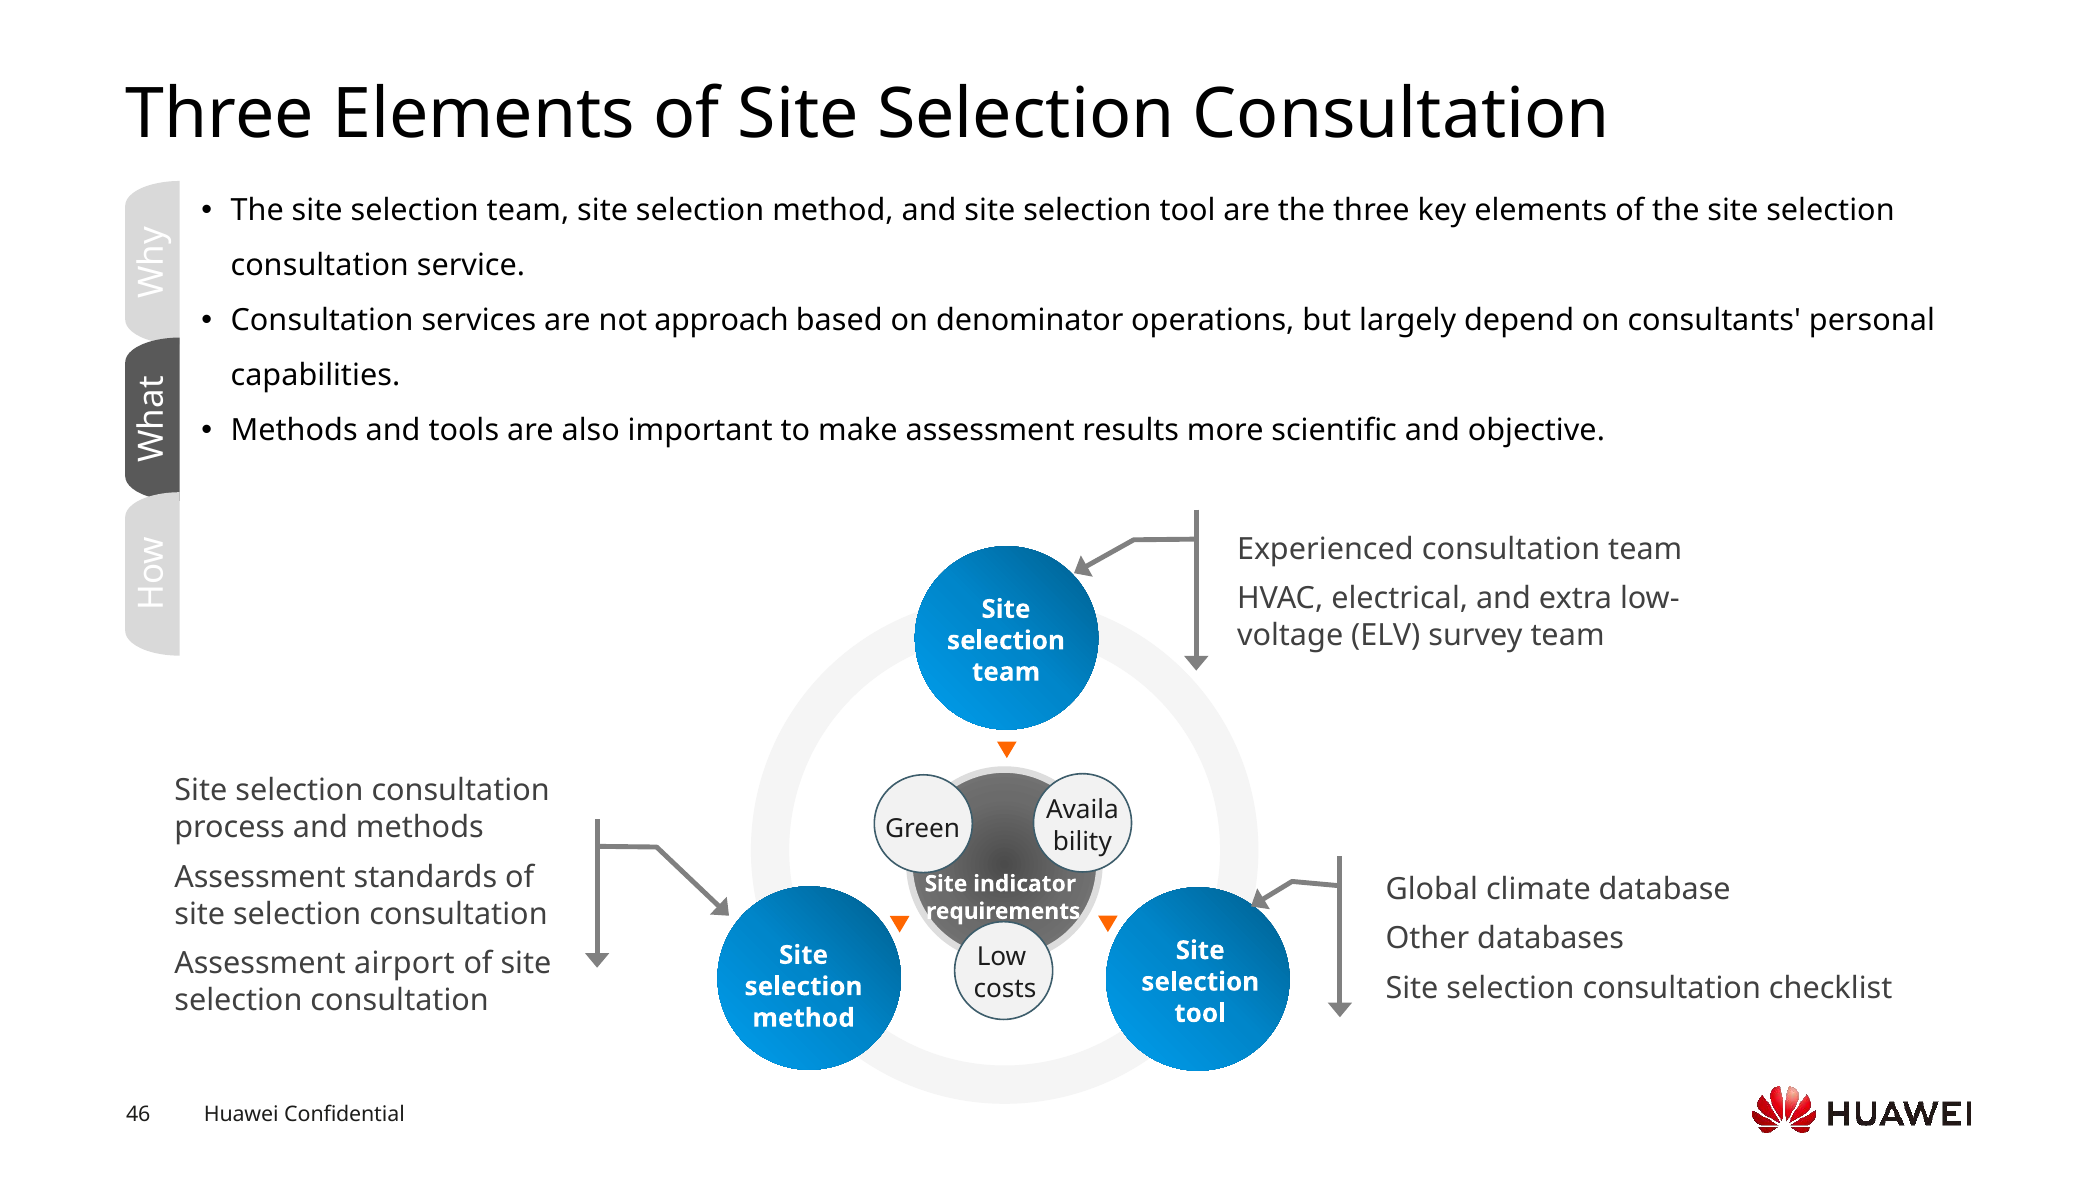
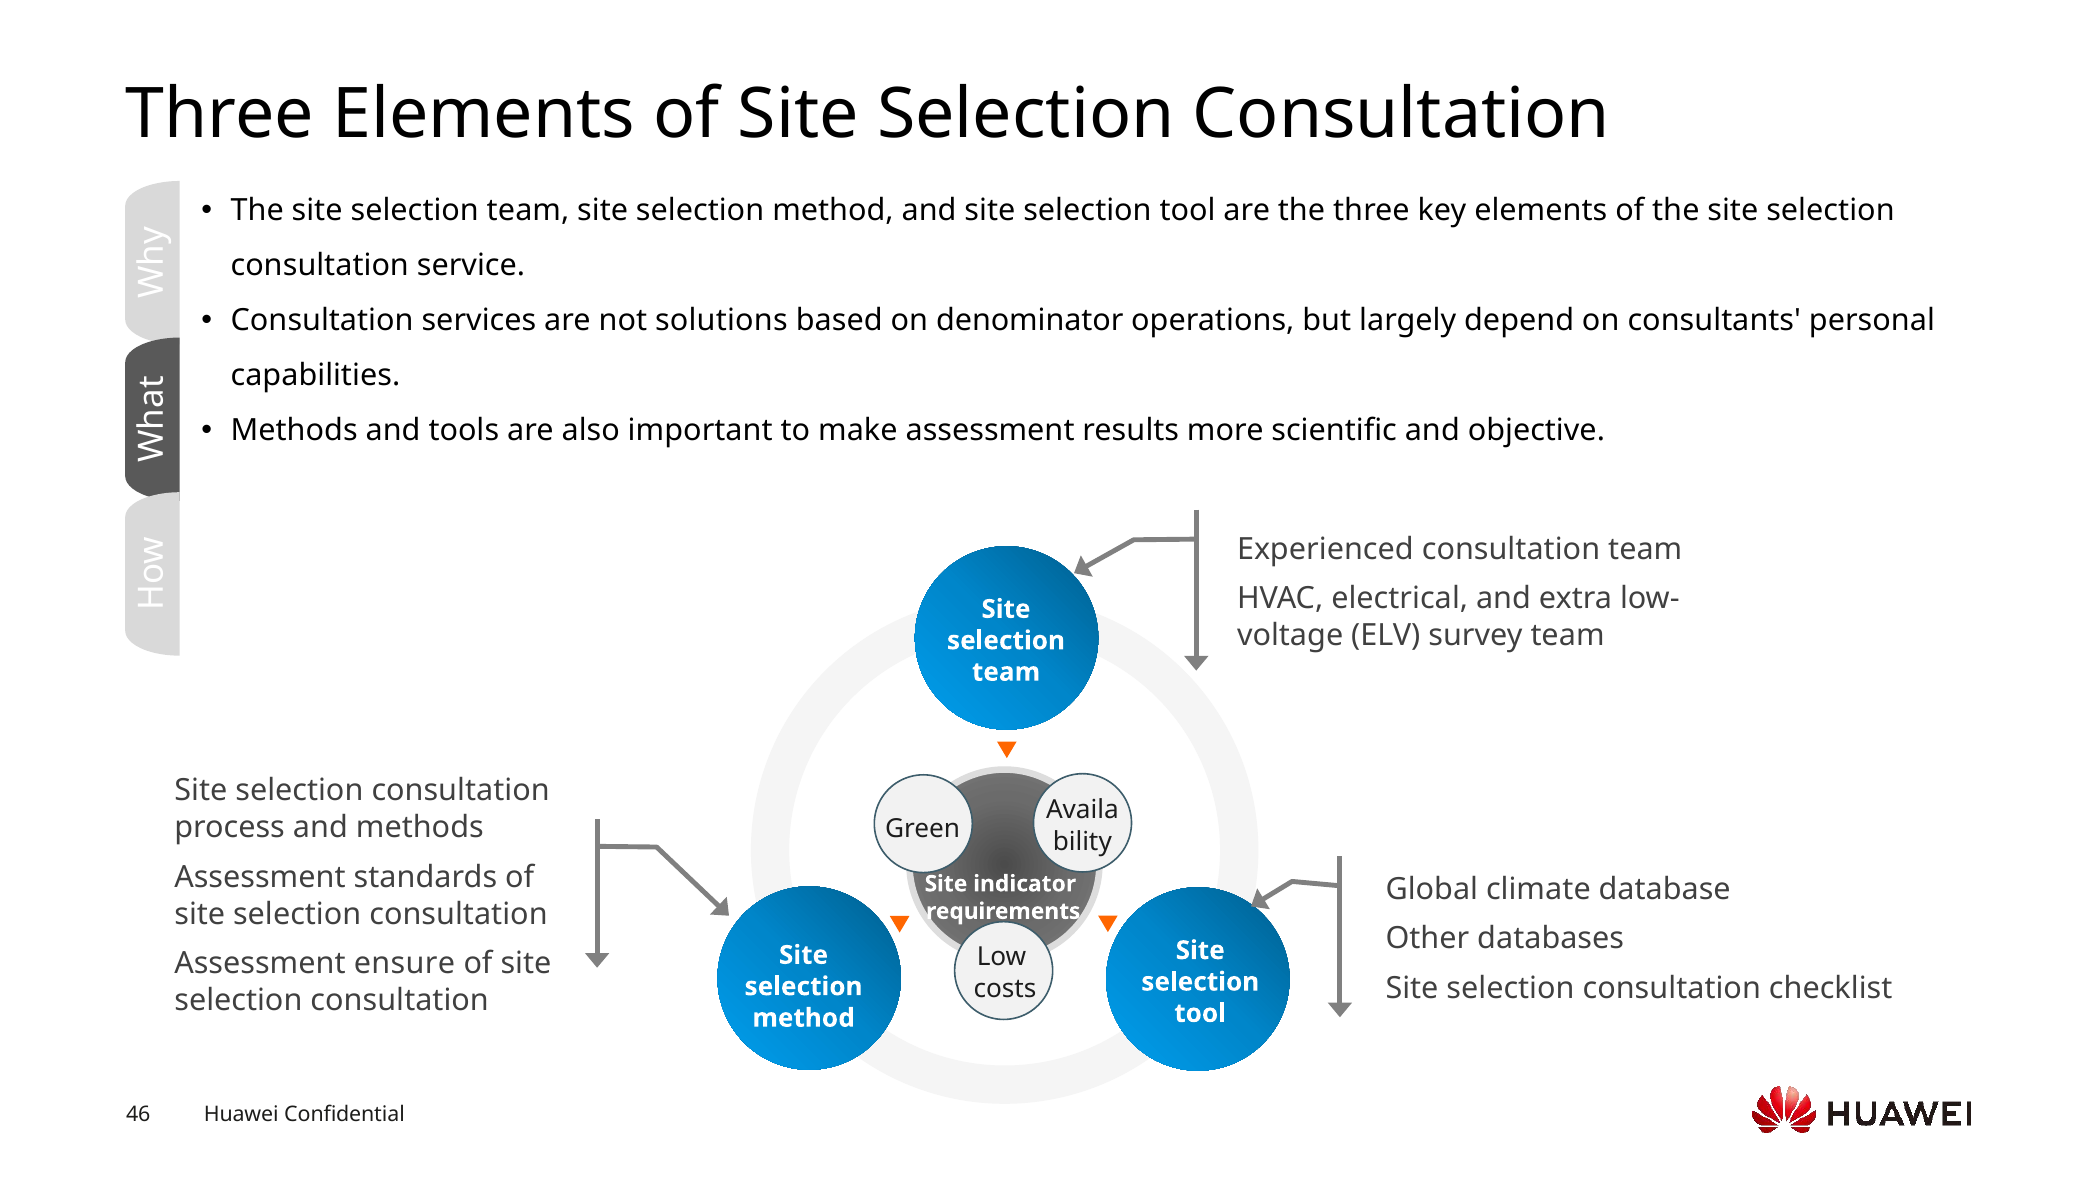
approach: approach -> solutions
airport: airport -> ensure
